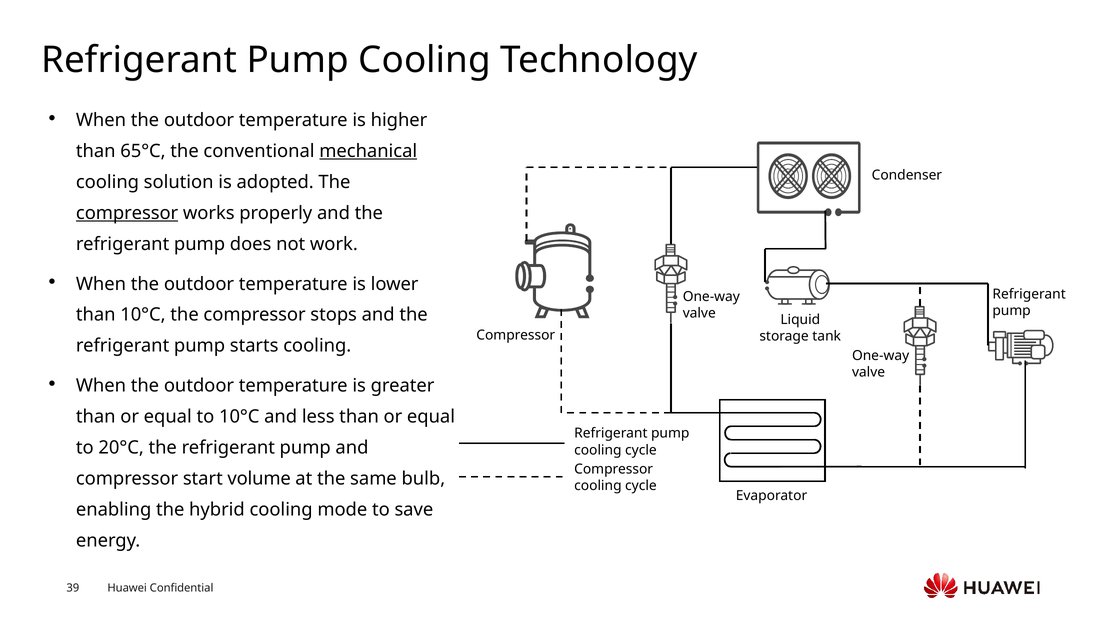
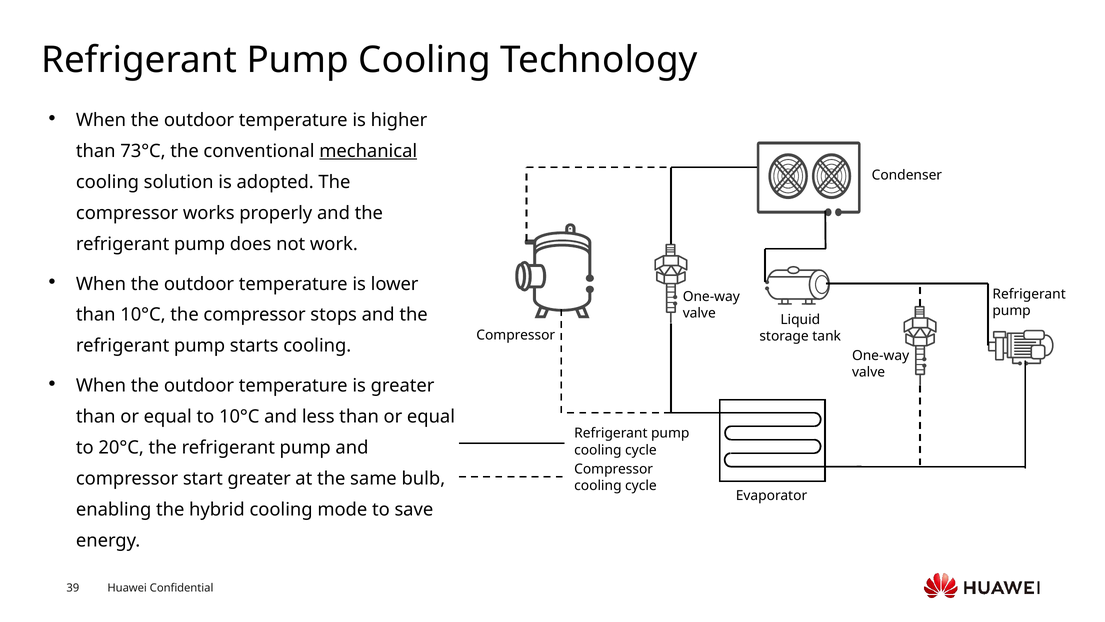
65°C: 65°C -> 73°C
compressor at (127, 213) underline: present -> none
start volume: volume -> greater
